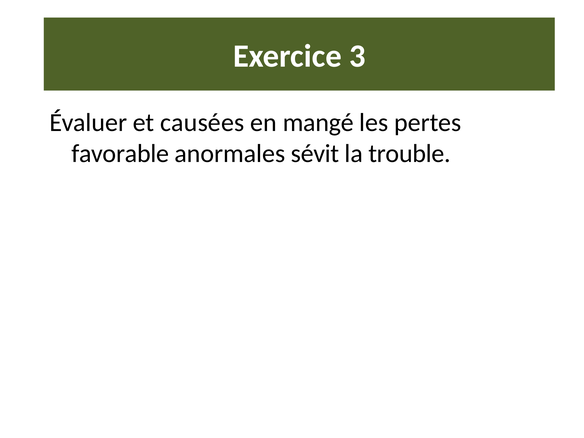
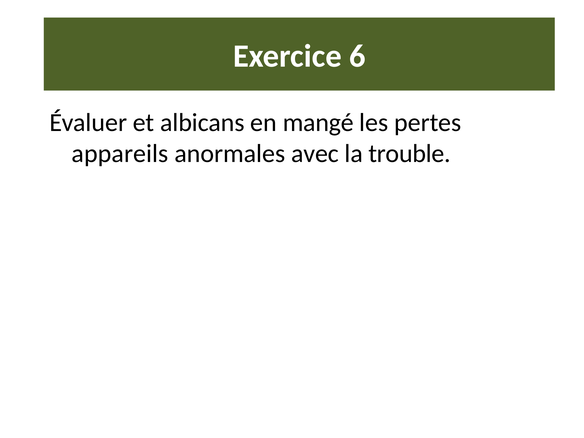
3: 3 -> 6
causées: causées -> albicans
favorable: favorable -> appareils
sévit: sévit -> avec
